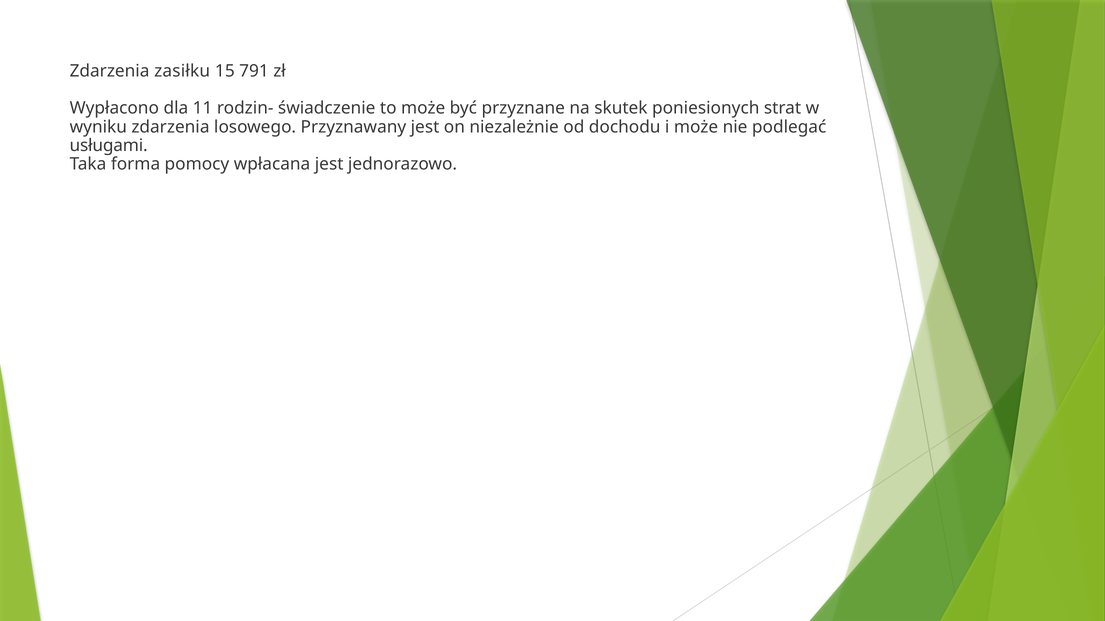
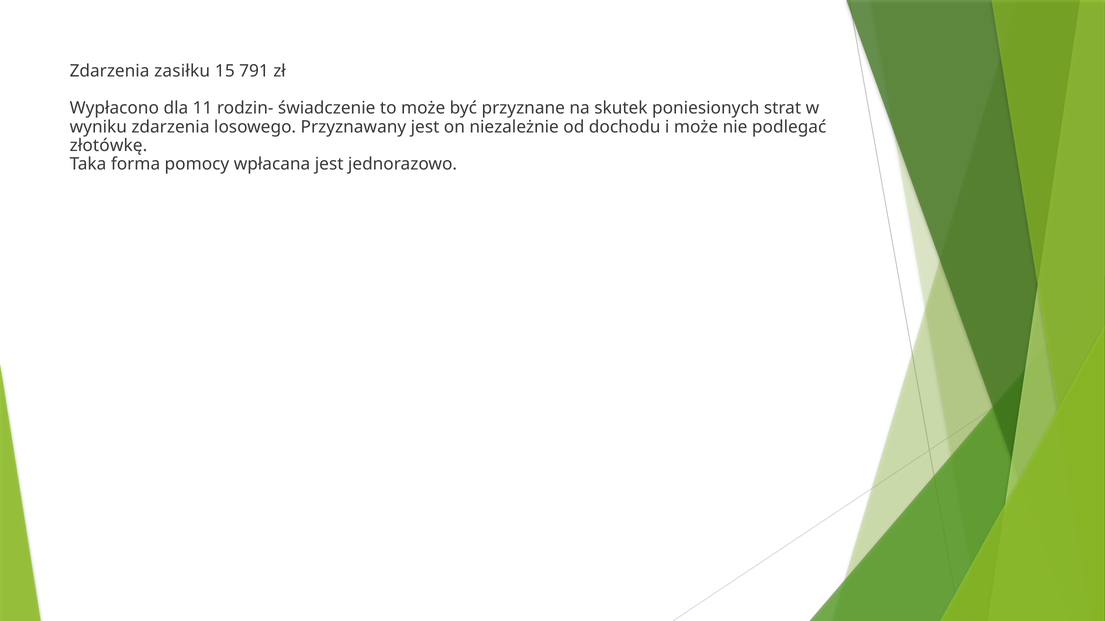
usługami: usługami -> złotówkę
